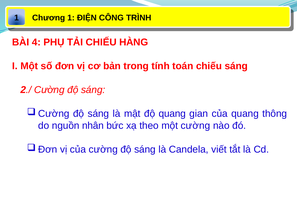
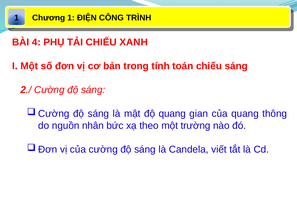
HÀNG: HÀNG -> XANH
một cường: cường -> trường
